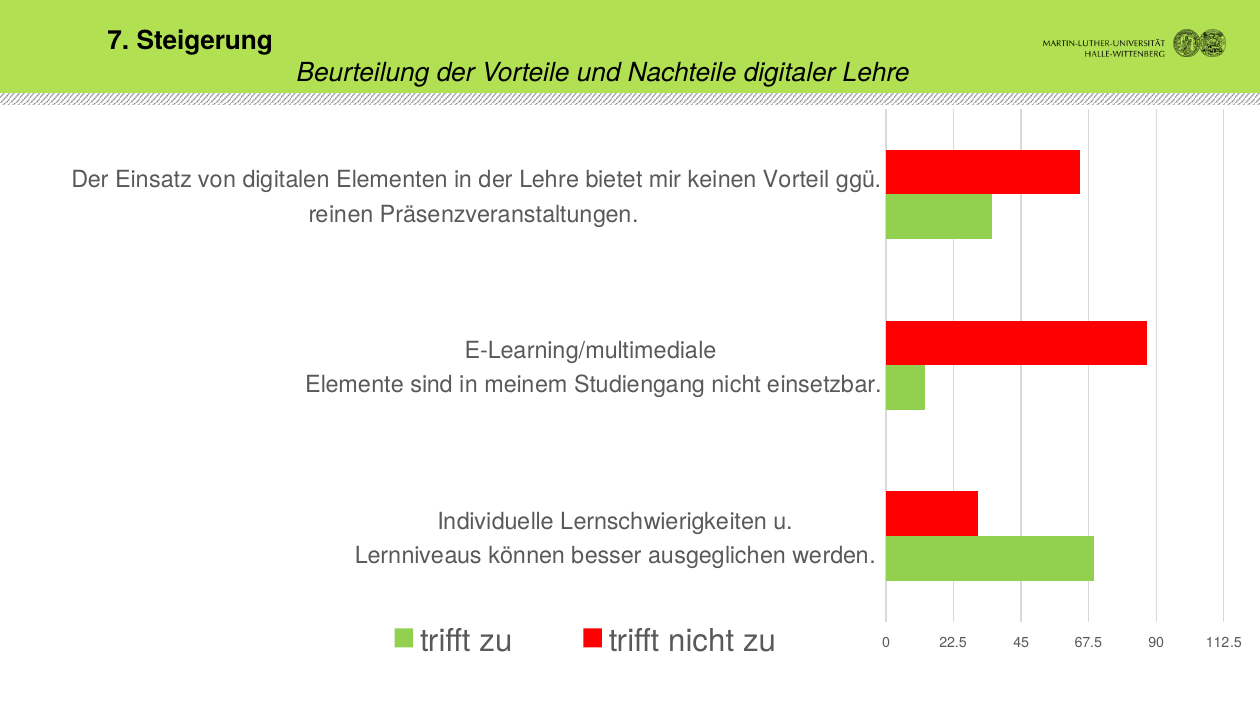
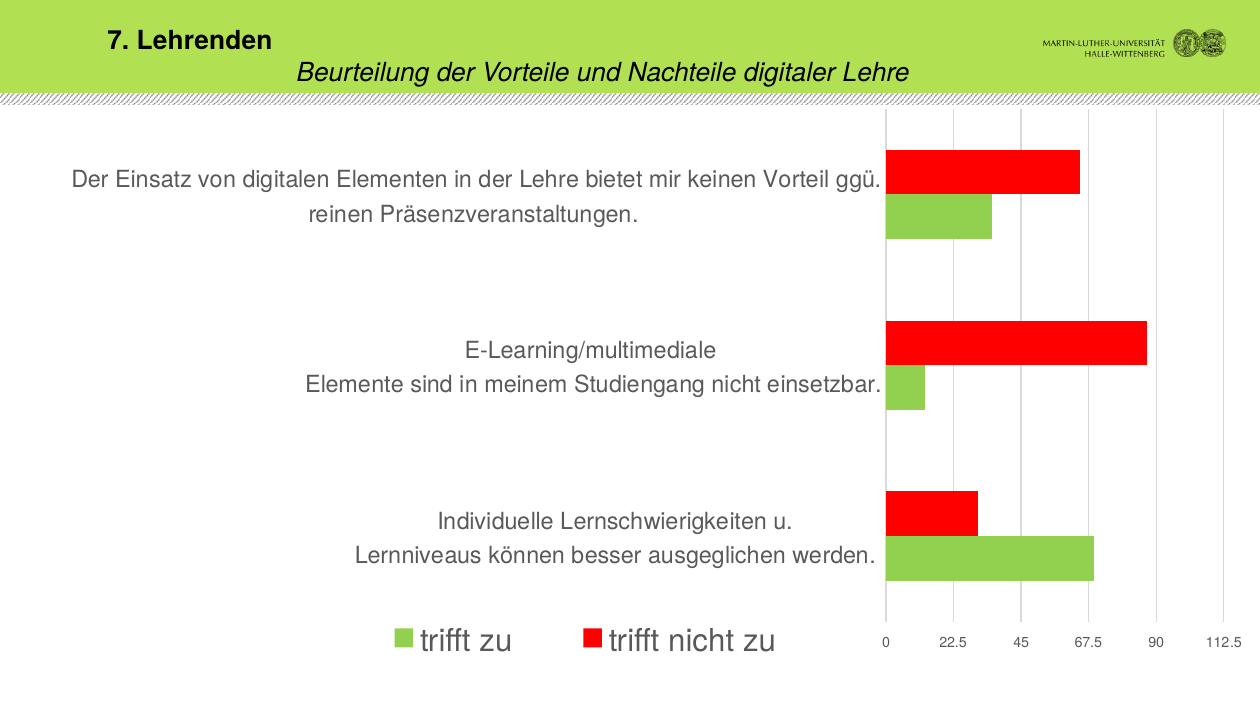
Steigerung: Steigerung -> Lehrenden
